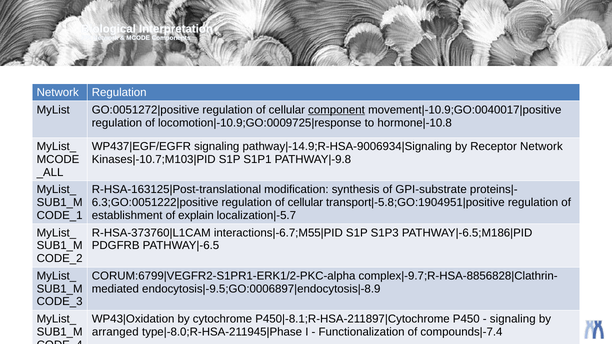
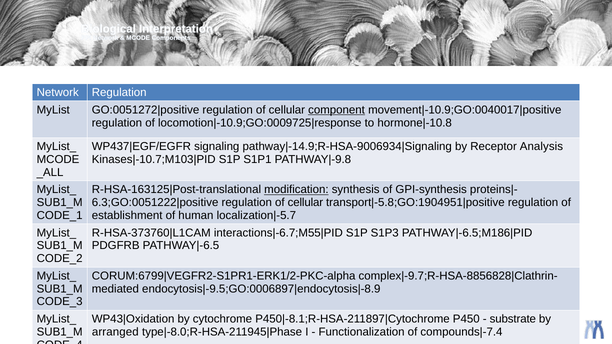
Receptor Network: Network -> Analysis
modification underline: none -> present
GPI-substrate: GPI-substrate -> GPI-synthesis
explain: explain -> human
signaling at (513, 319): signaling -> substrate
